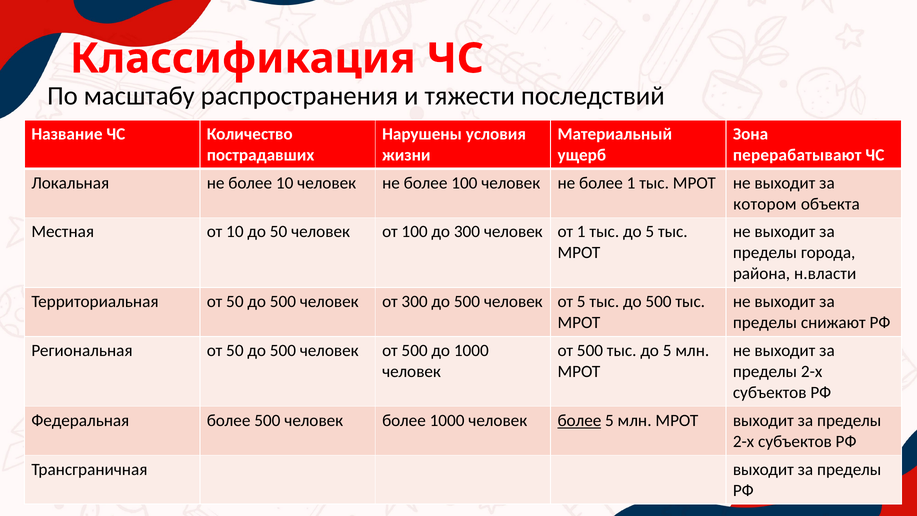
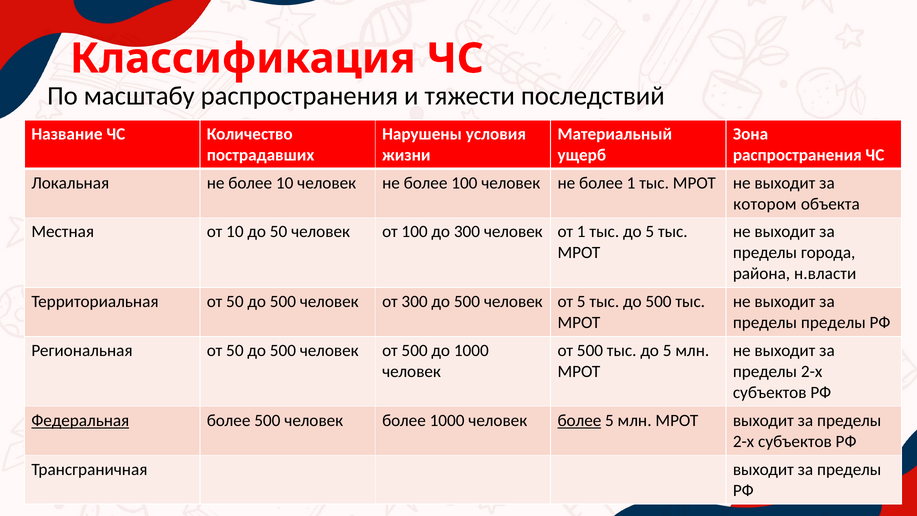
перерабатывают at (797, 155): перерабатывают -> распространения
пределы снижают: снижают -> пределы
Федеральная underline: none -> present
